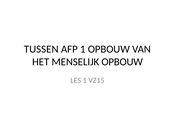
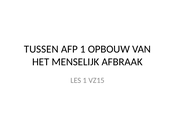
MENSELIJK OPBOUW: OPBOUW -> AFBRAAK
